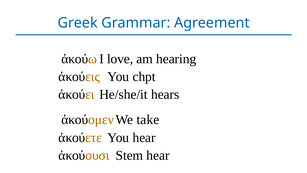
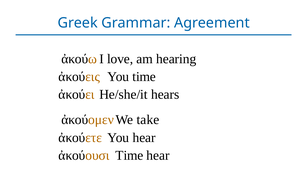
You chpt: chpt -> time
ἀκούουσι Stem: Stem -> Time
